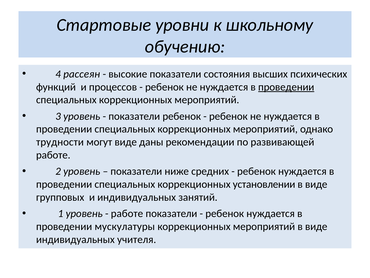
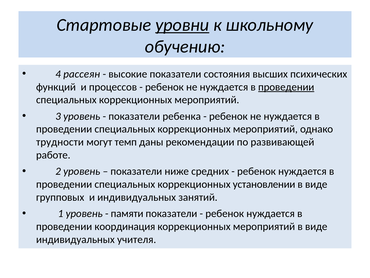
уровни underline: none -> present
показатели ребенок: ребенок -> ребенка
могут виде: виде -> темп
работе at (127, 213): работе -> памяти
мускулатуры: мускулатуры -> координация
